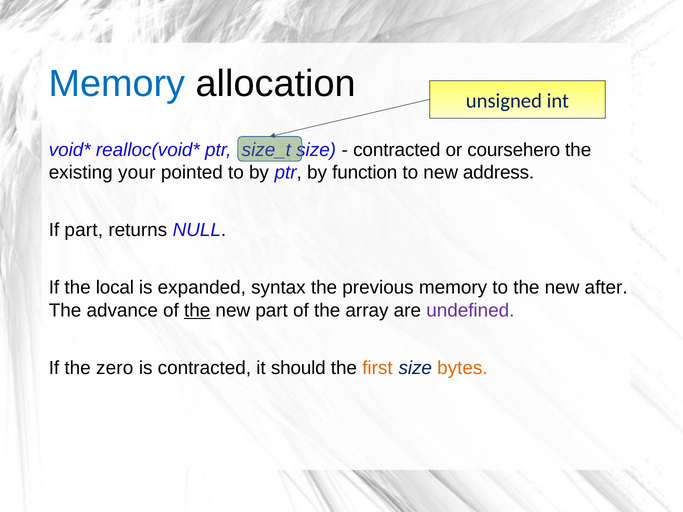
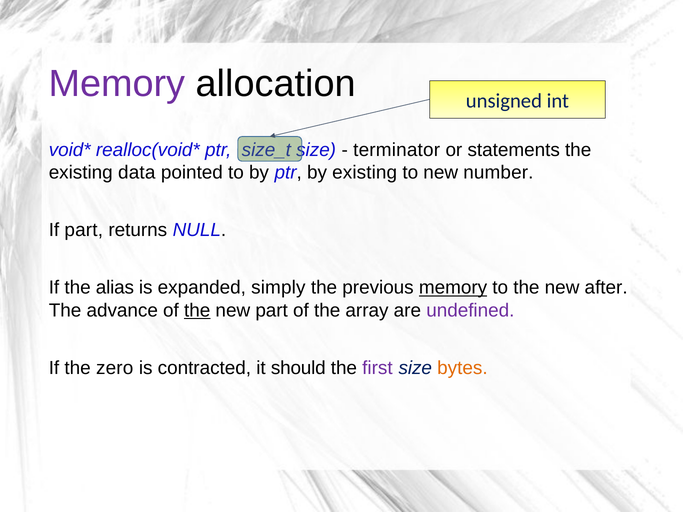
Memory at (117, 84) colour: blue -> purple
contracted at (397, 150): contracted -> terminator
coursehero: coursehero -> statements
your: your -> data
by function: function -> existing
address: address -> number
local: local -> alias
syntax: syntax -> simply
memory at (453, 288) underline: none -> present
first colour: orange -> purple
